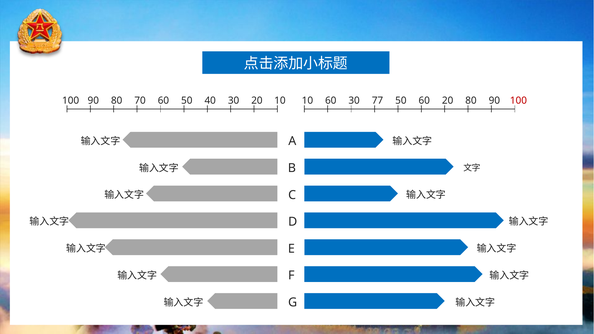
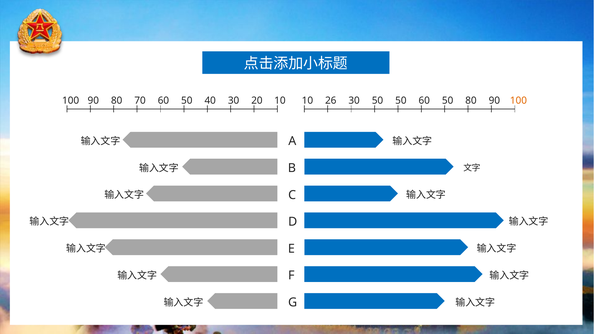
10 60: 60 -> 26
30 77: 77 -> 50
60 20: 20 -> 50
100 at (518, 100) colour: red -> orange
